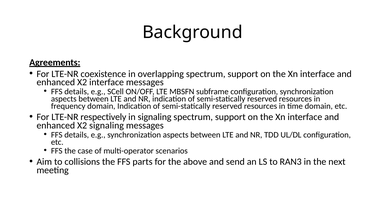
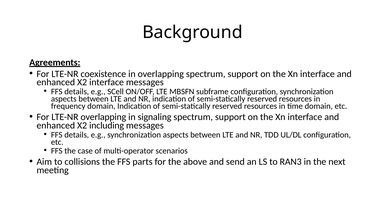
LTE-NR respectively: respectively -> overlapping
X2 signaling: signaling -> including
